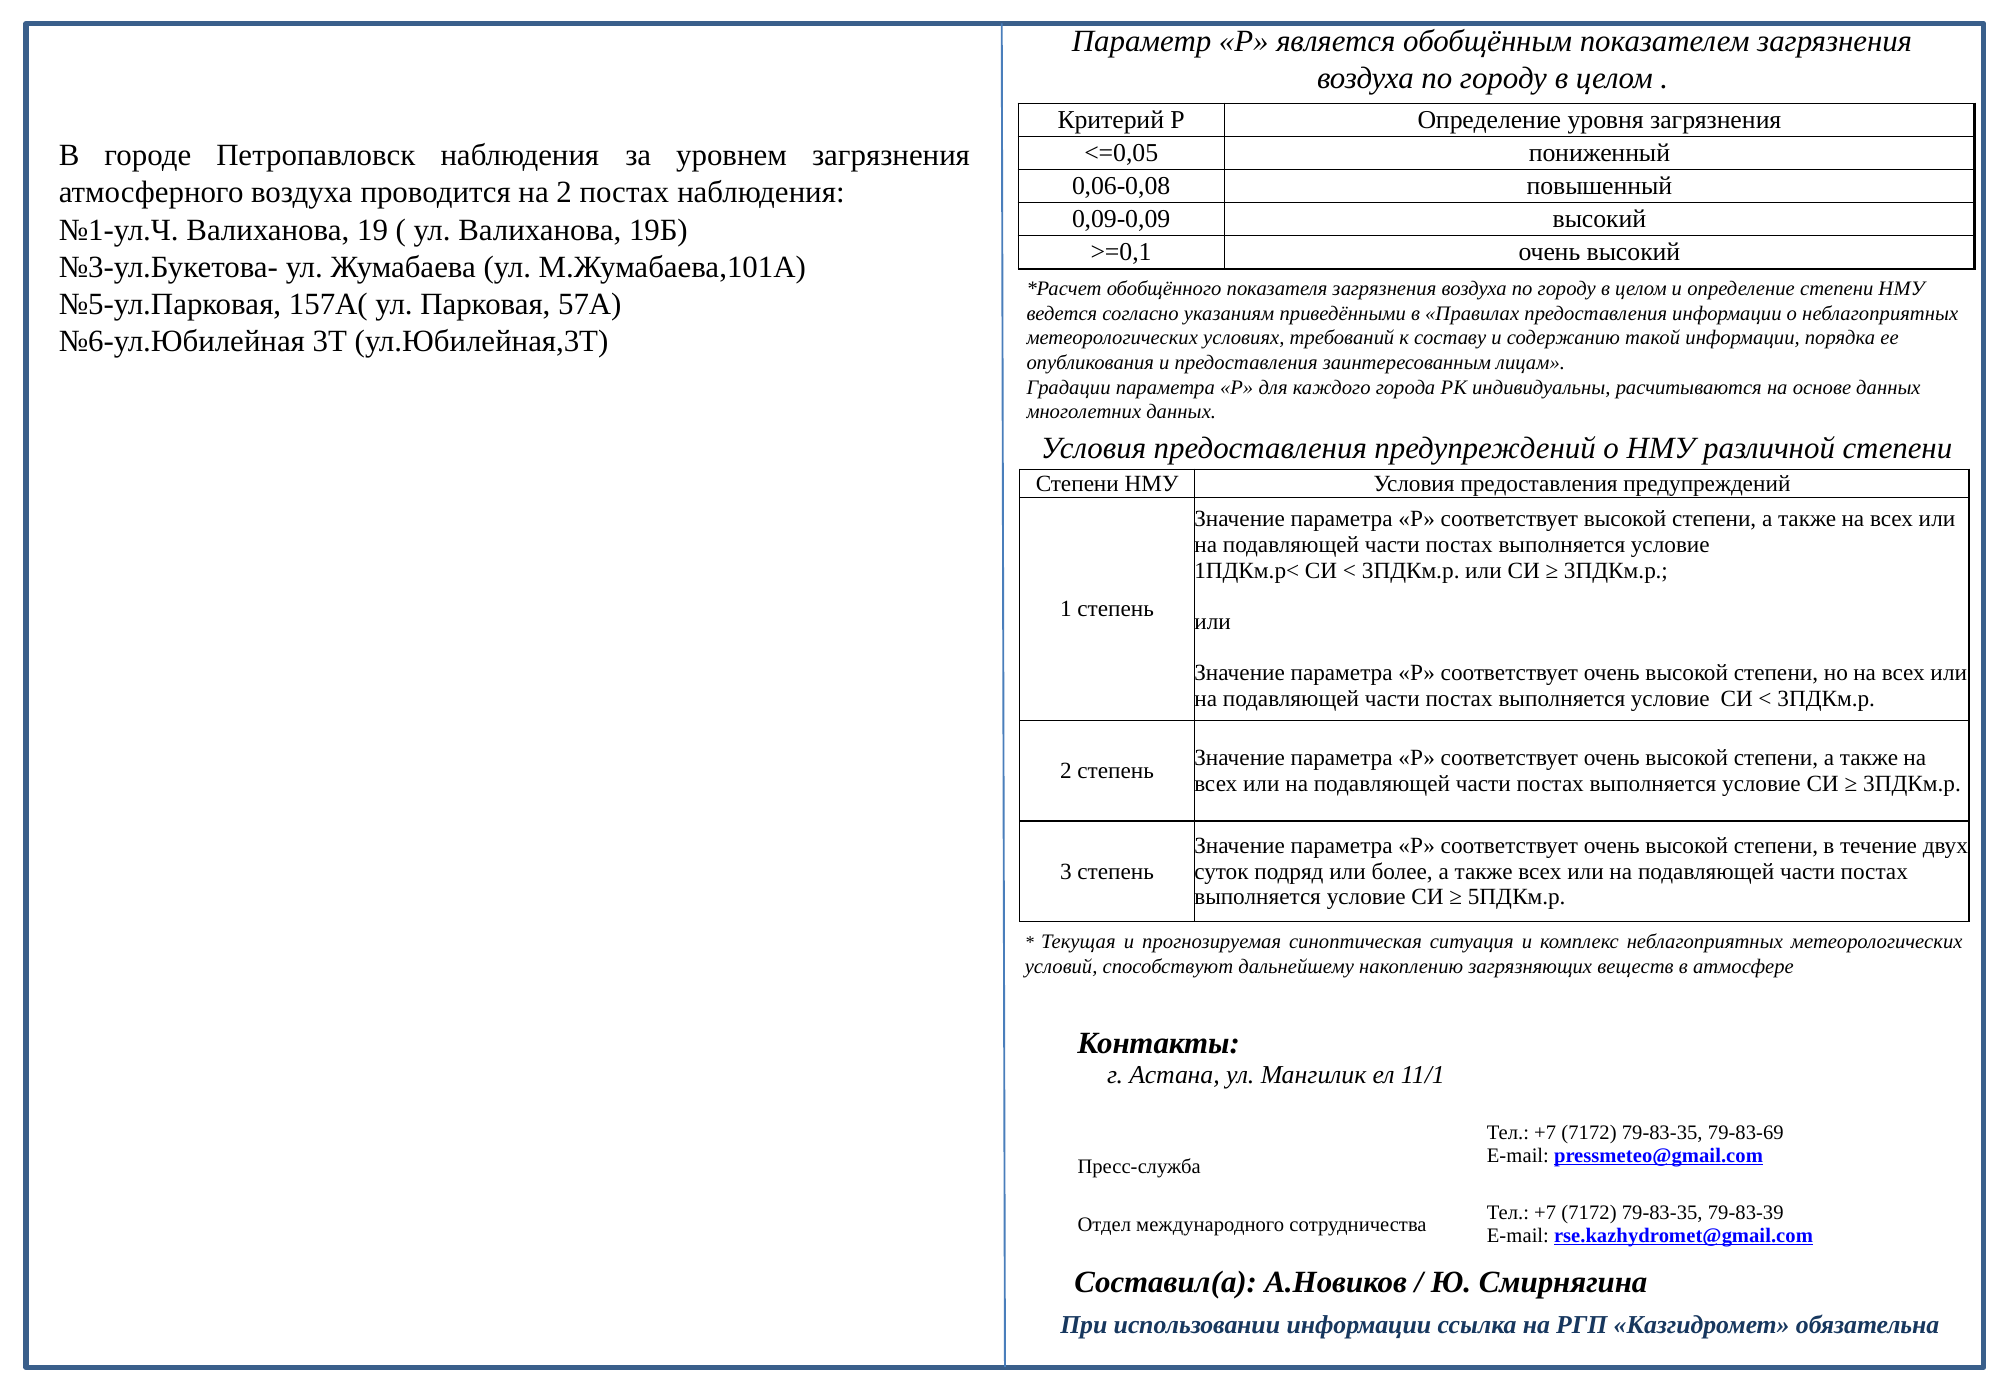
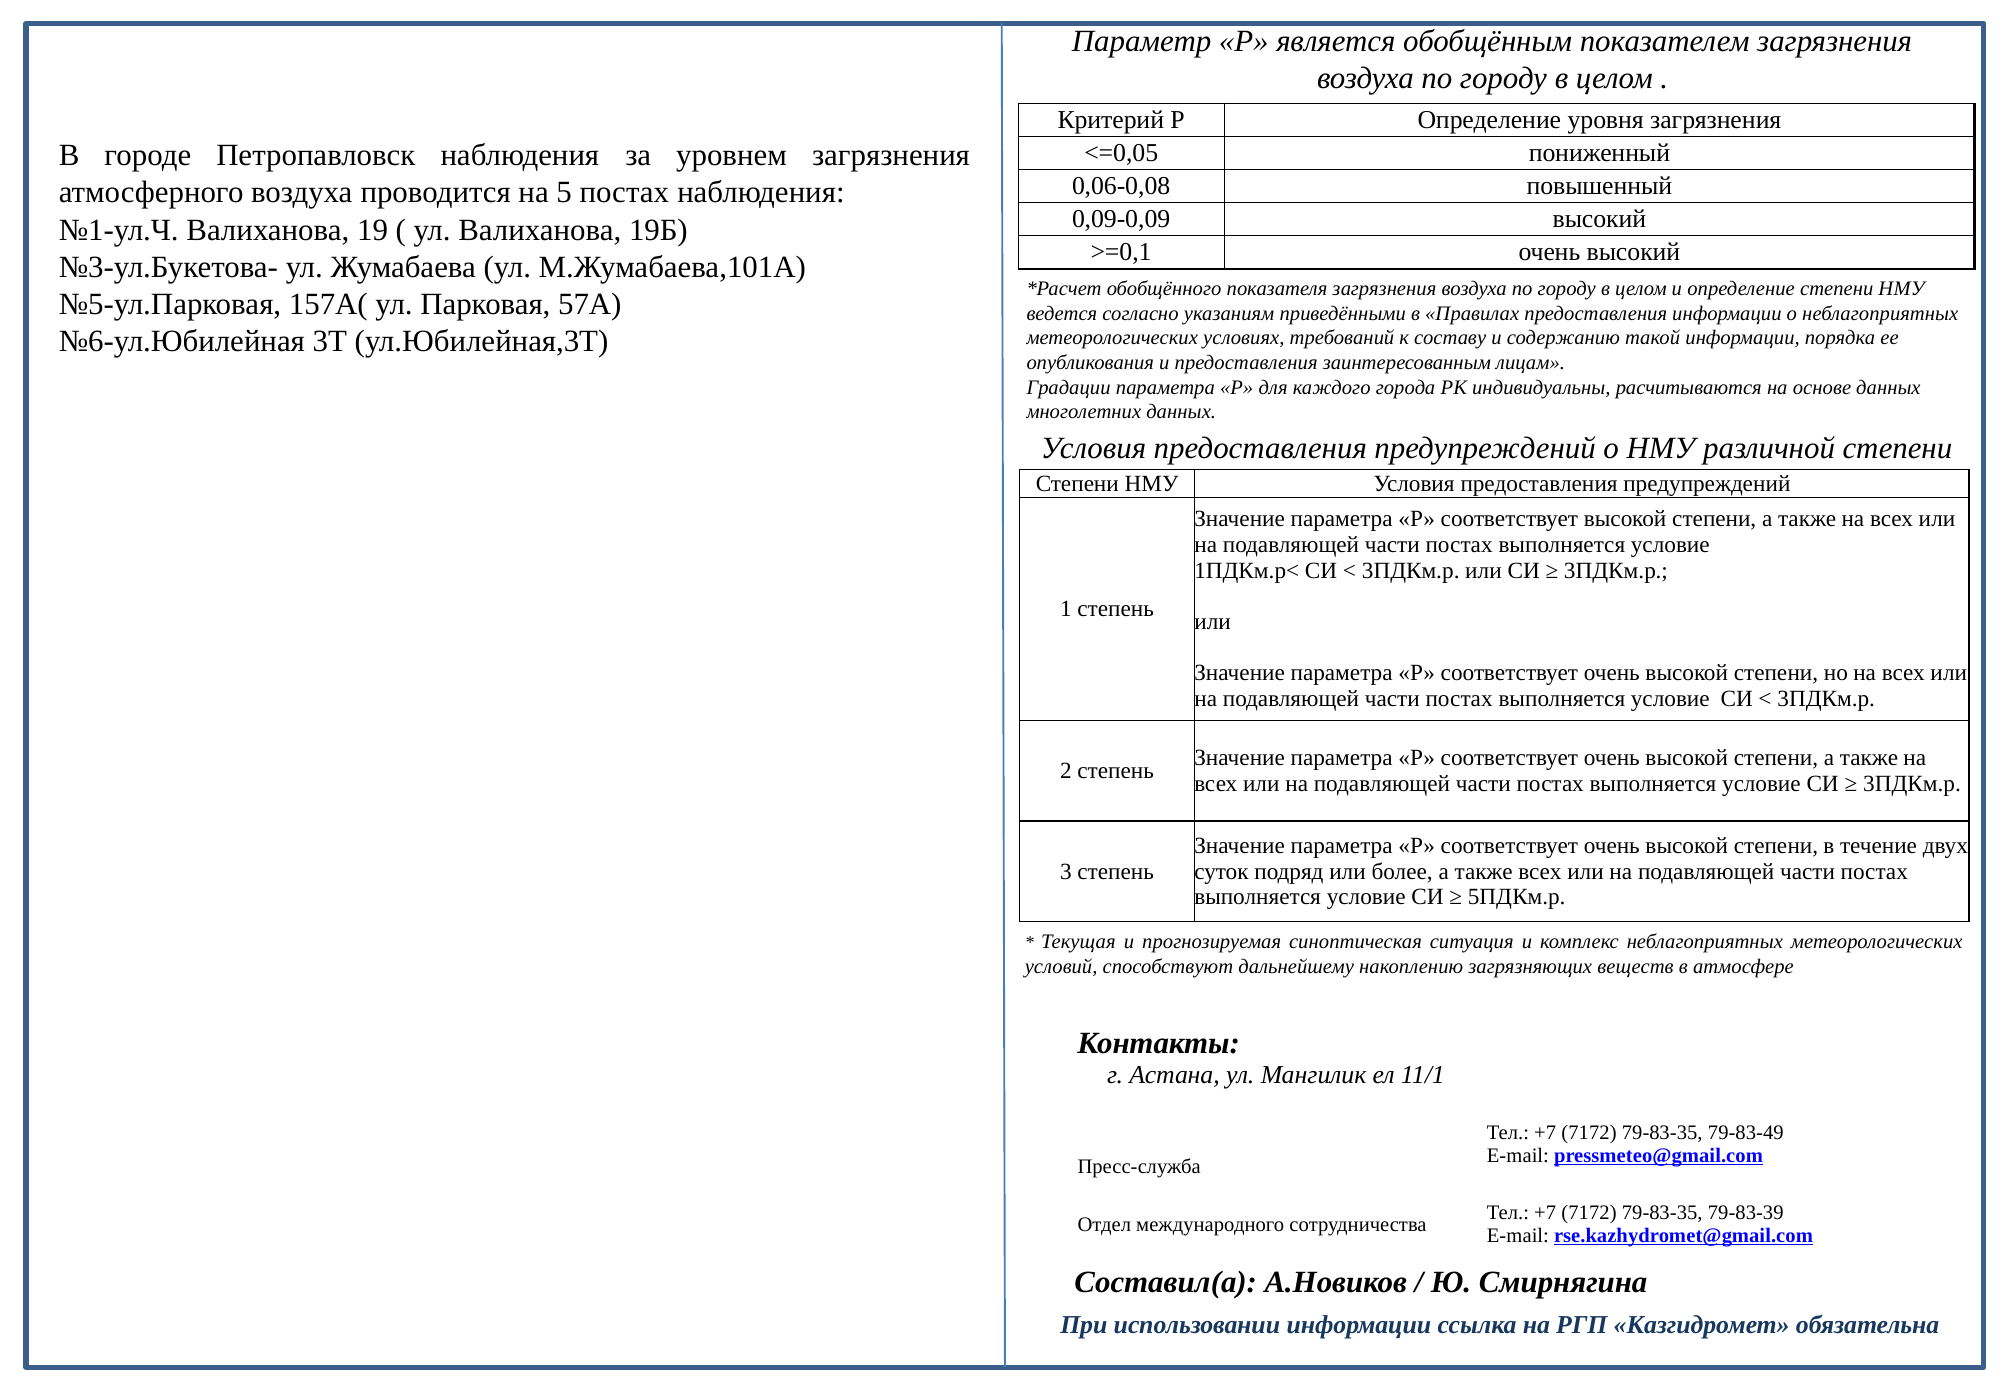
на 2: 2 -> 5
79-83-69: 79-83-69 -> 79-83-49
